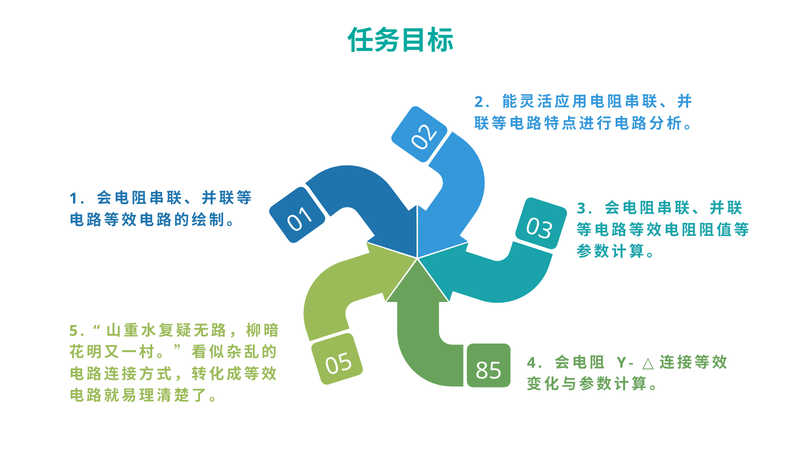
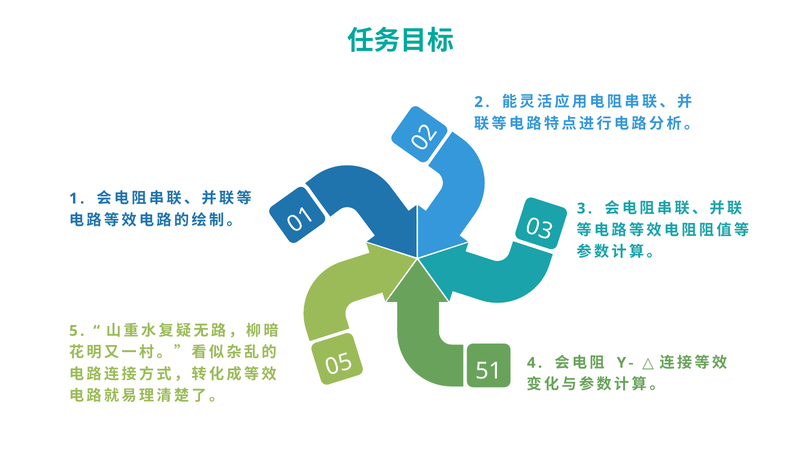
85: 85 -> 51
